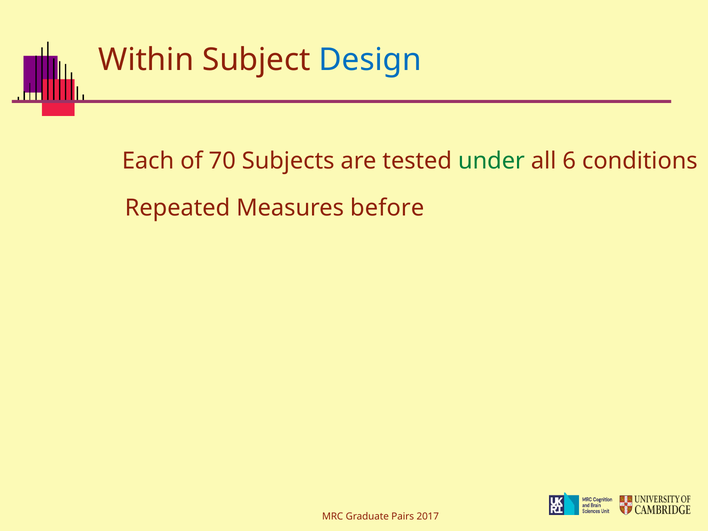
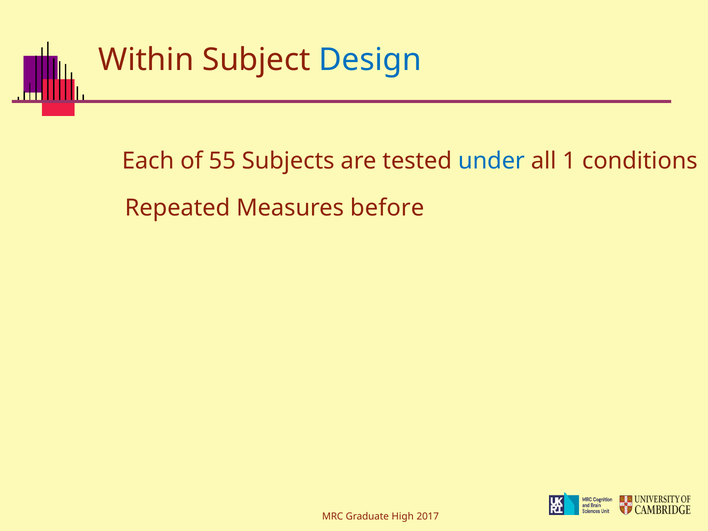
70: 70 -> 55
under colour: green -> blue
6: 6 -> 1
Pairs: Pairs -> High
